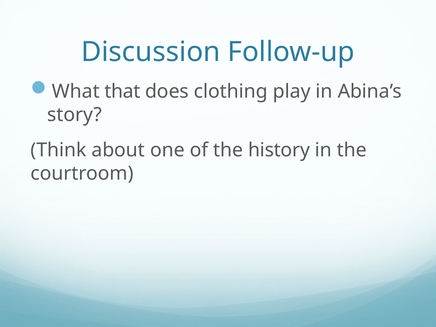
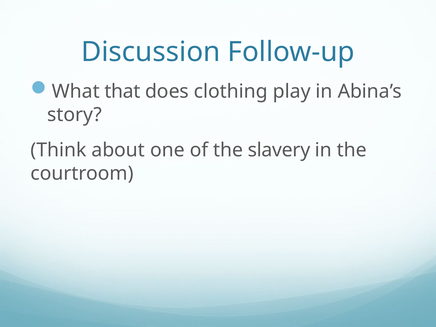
history: history -> slavery
